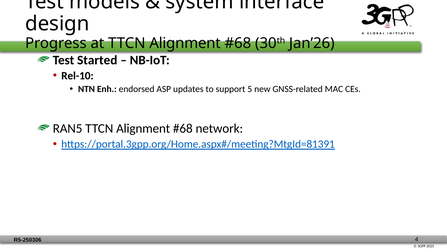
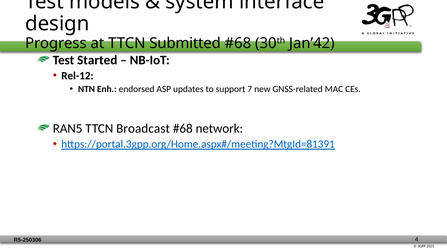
at TTCN Alignment: Alignment -> Submitted
Jan’26: Jan’26 -> Jan’42
Rel-10: Rel-10 -> Rel-12
5: 5 -> 7
RAN5 TTCN Alignment: Alignment -> Broadcast
